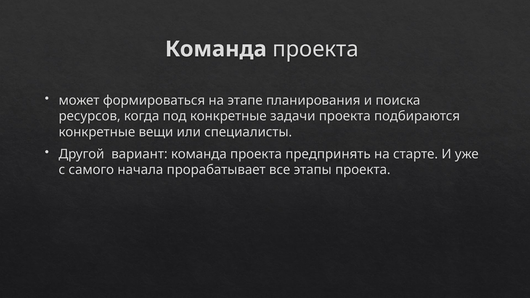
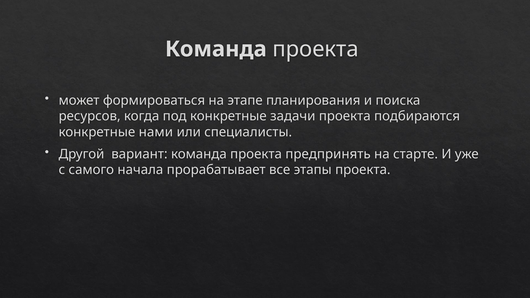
вещи: вещи -> нами
